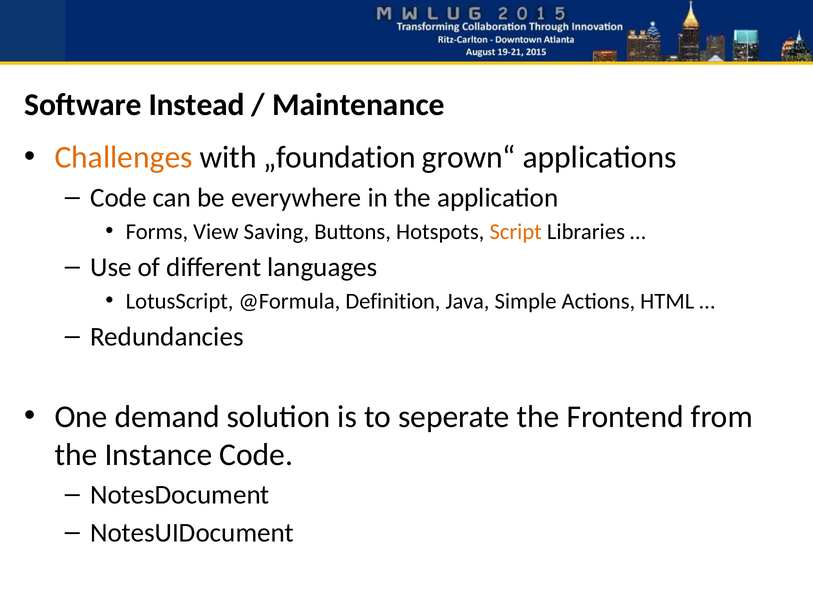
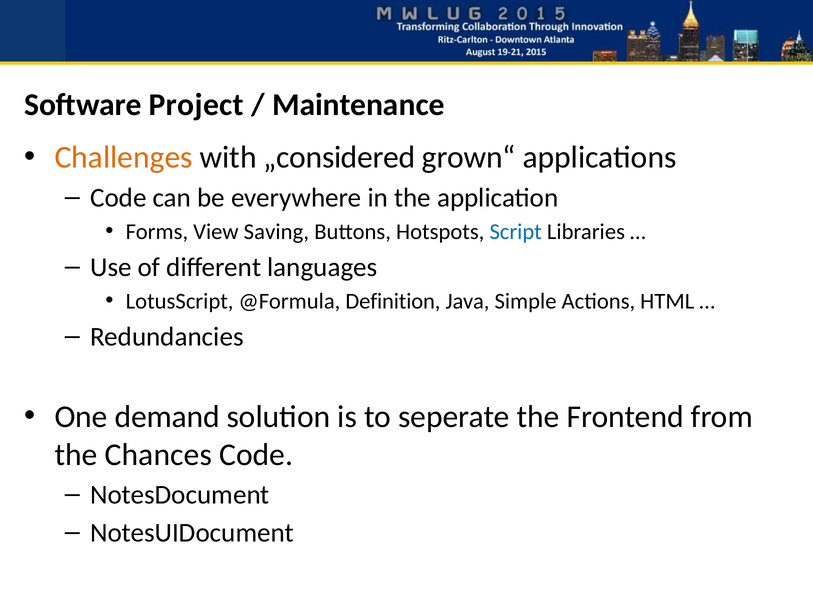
Instead: Instead -> Project
„foundation: „foundation -> „considered
Script colour: orange -> blue
Instance: Instance -> Chances
